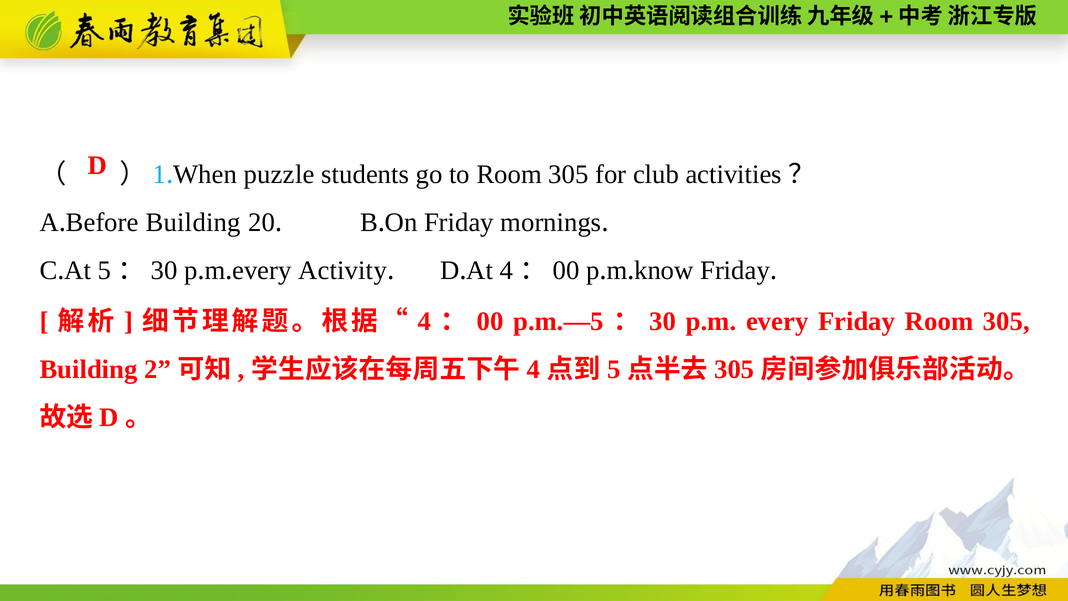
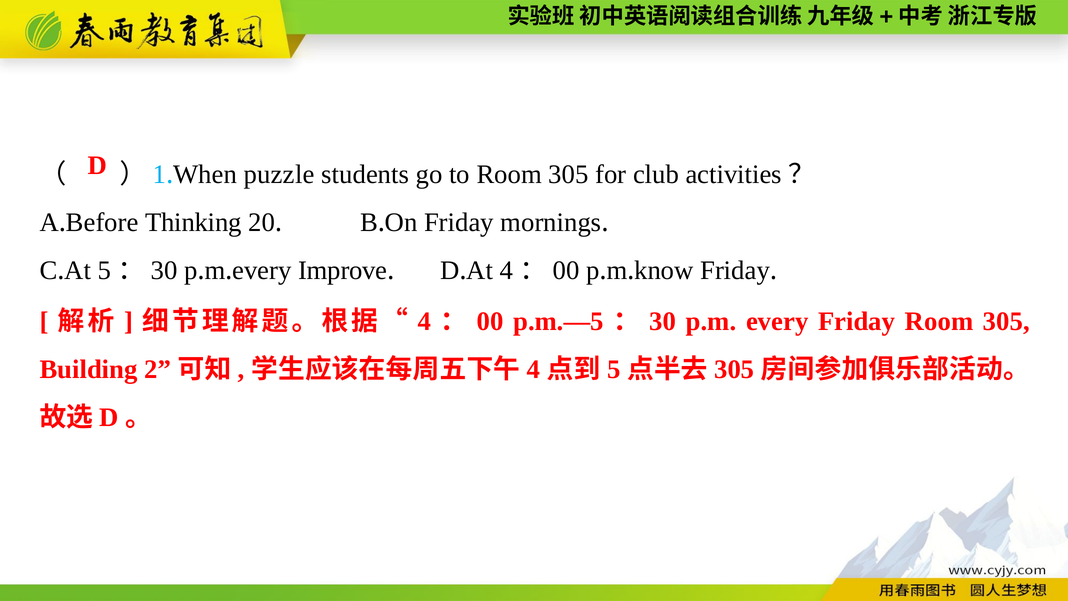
Building at (193, 222): Building -> Thinking
Activity: Activity -> Improve
